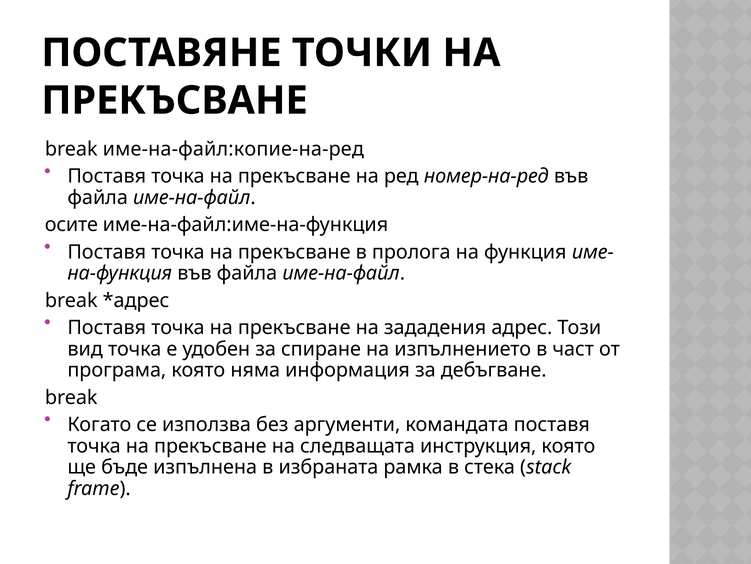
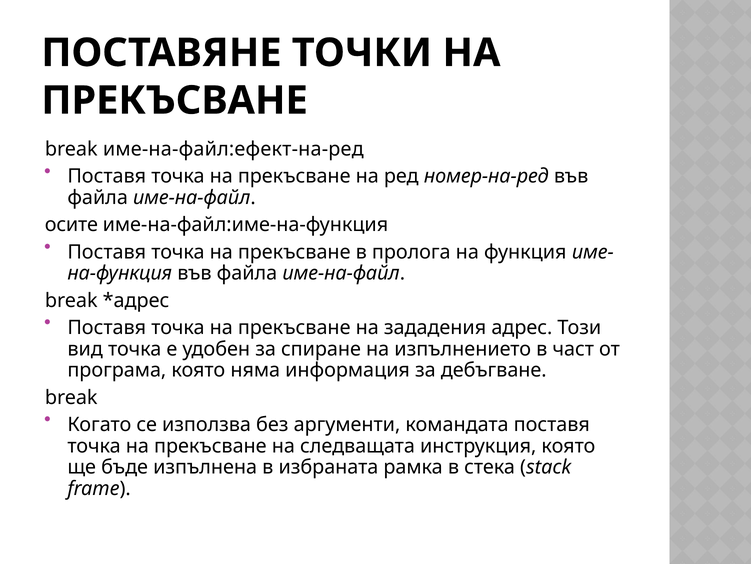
име-на-файл:копие-на-ред: име-на-файл:копие-на-ред -> име-на-файл:ефект-на-ред
